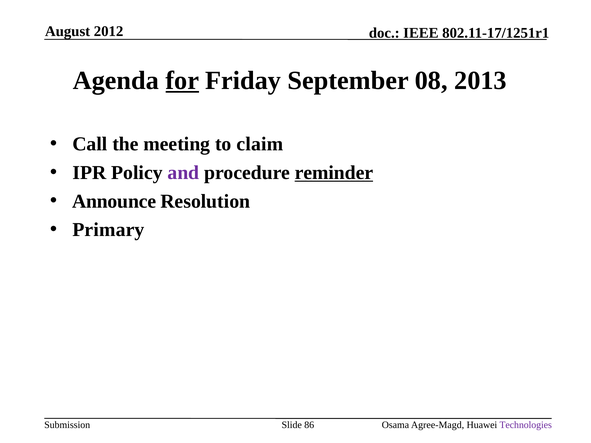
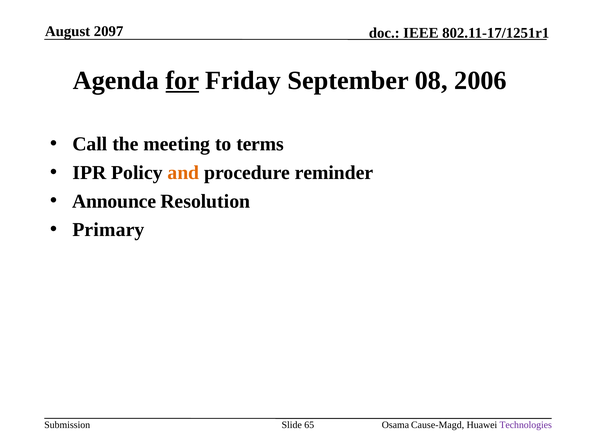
2012: 2012 -> 2097
2013: 2013 -> 2006
claim: claim -> terms
and colour: purple -> orange
reminder underline: present -> none
86: 86 -> 65
Agree-Magd: Agree-Magd -> Cause-Magd
